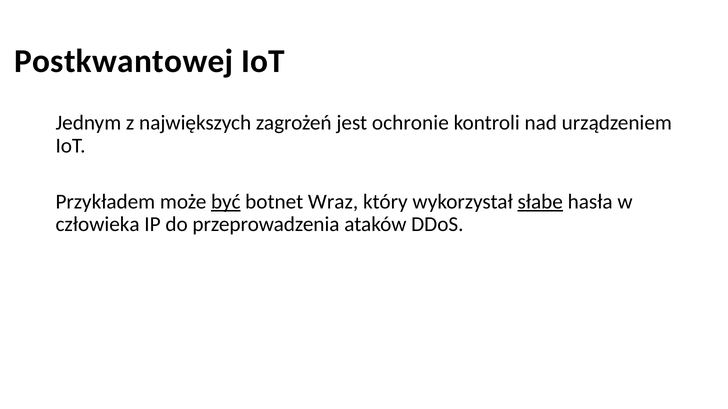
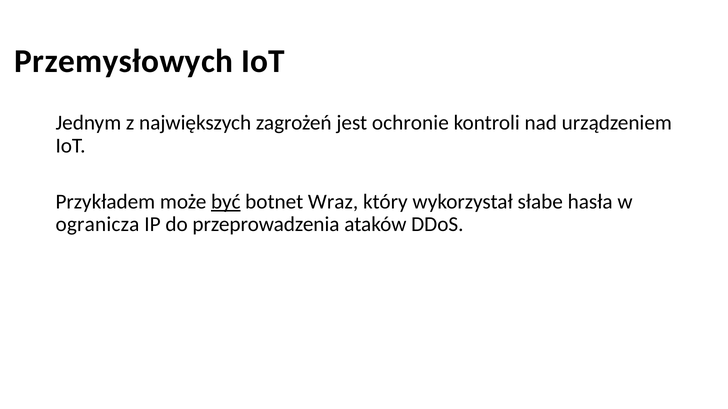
Postkwantowej: Postkwantowej -> Przemysłowych
słabe underline: present -> none
człowieka: człowieka -> ogranicza
